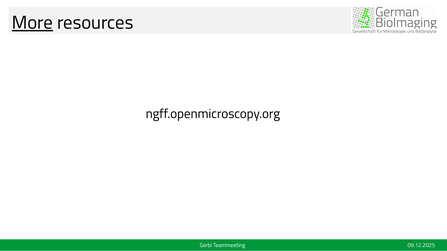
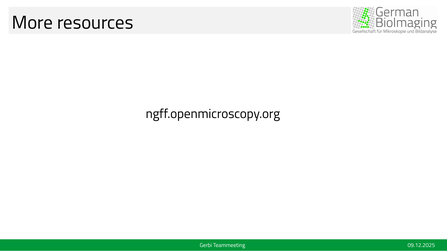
More underline: present -> none
